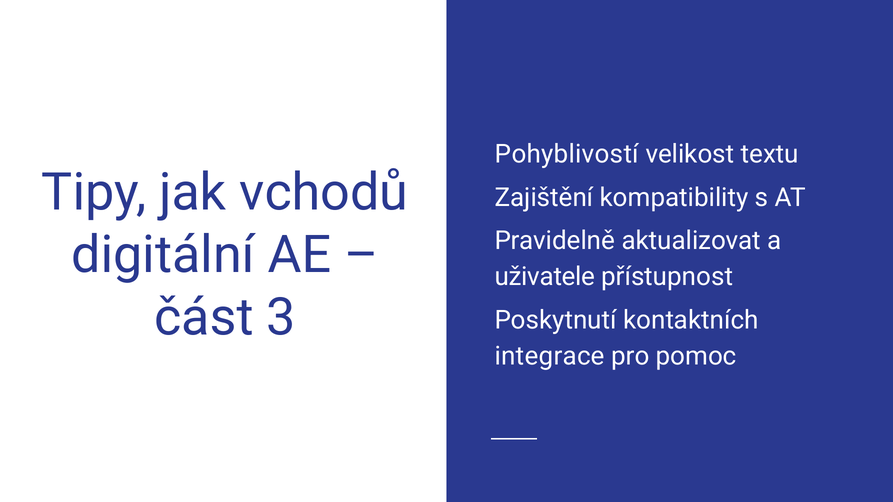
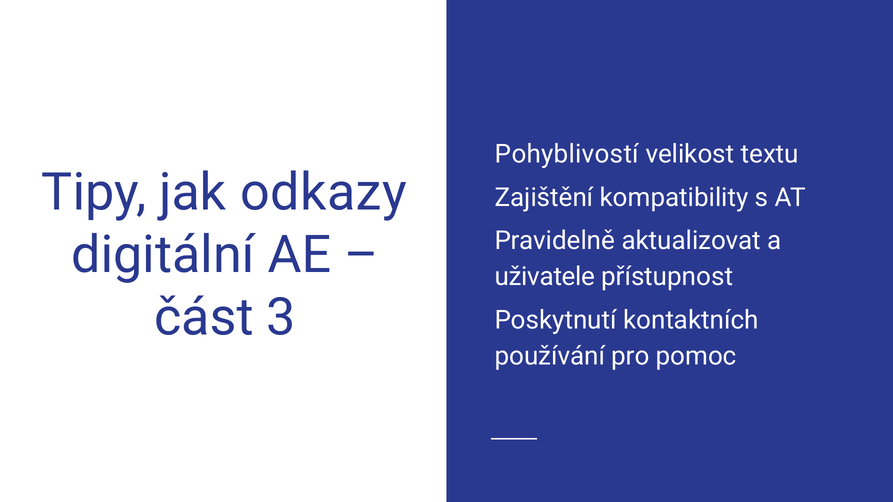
vchodů: vchodů -> odkazy
integrace: integrace -> používání
